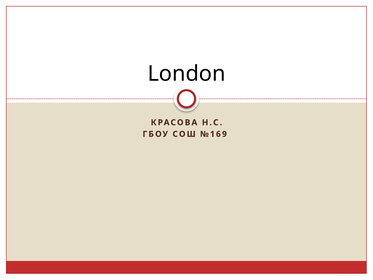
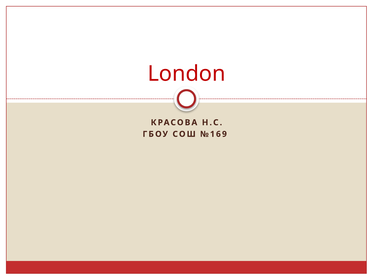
London colour: black -> red
